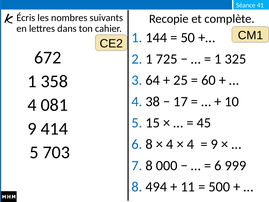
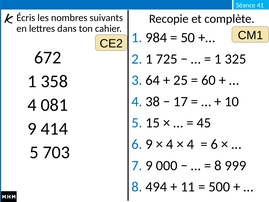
144: 144 -> 984
6 8: 8 -> 9
9 at (214, 144): 9 -> 6
7 8: 8 -> 9
6 at (218, 165): 6 -> 8
